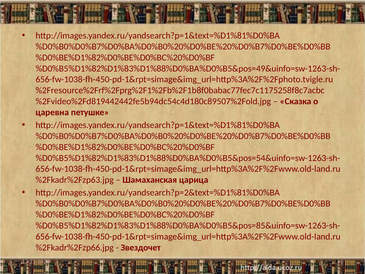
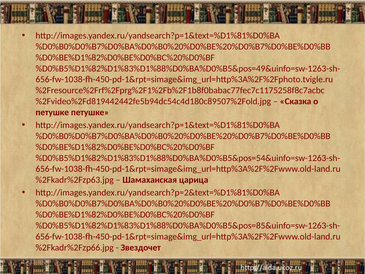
царевна at (52, 112): царевна -> петушке
